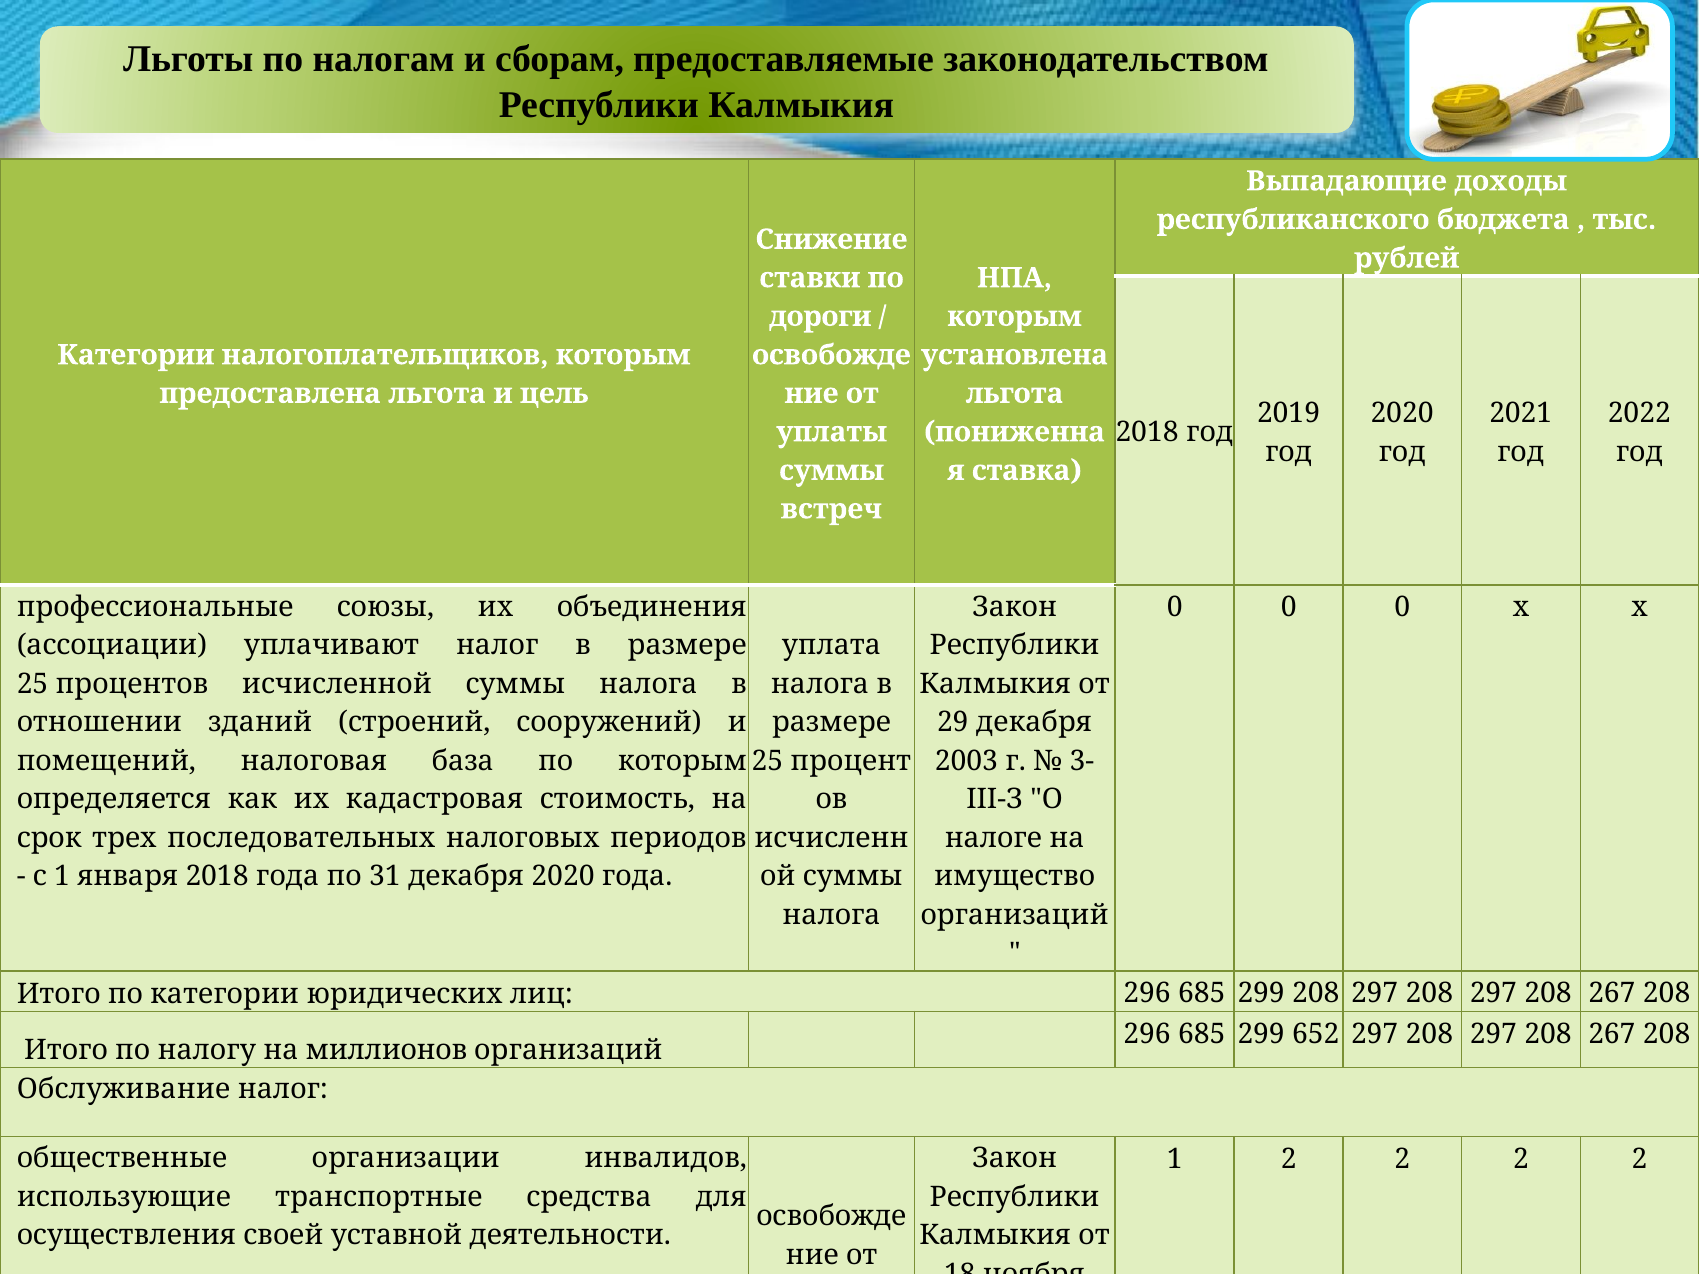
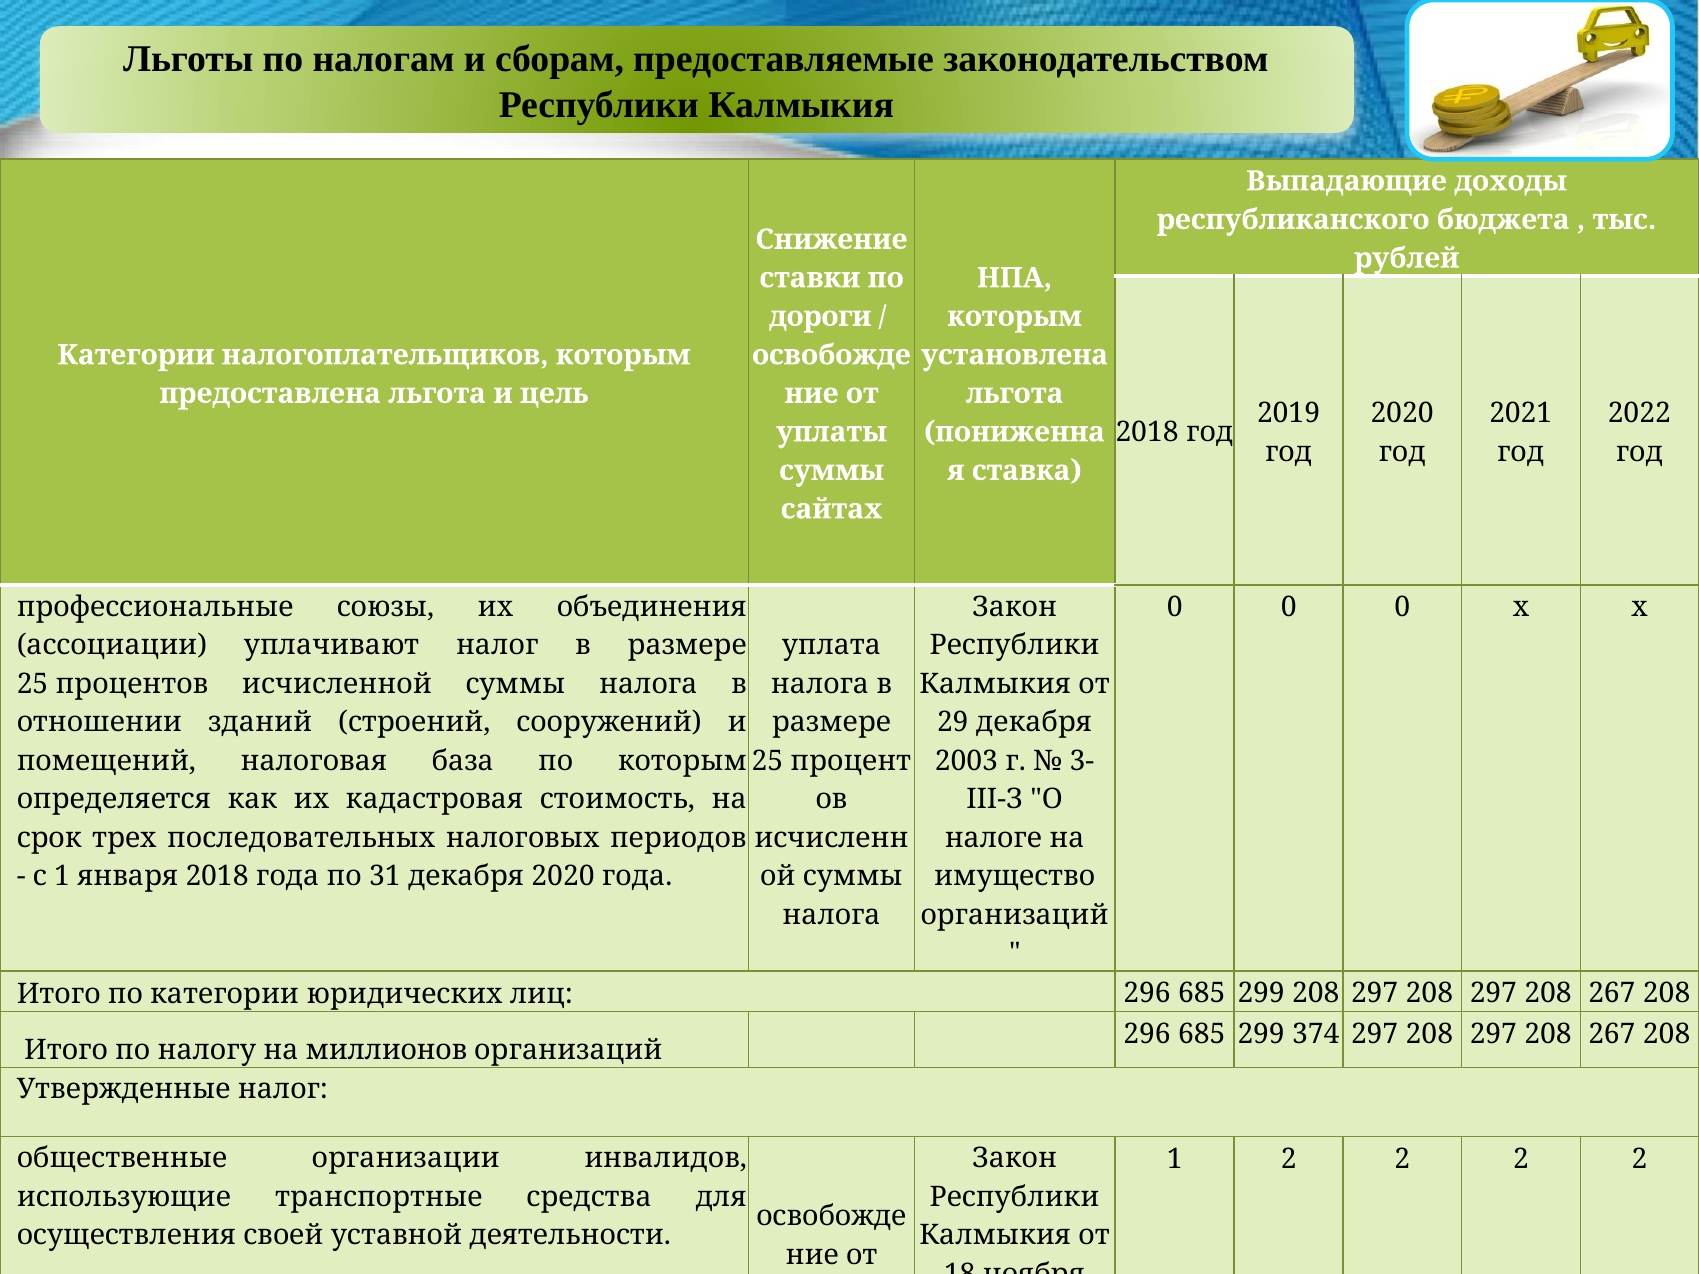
встреч: встреч -> сайтах
652: 652 -> 374
Обслуживание: Обслуживание -> Утвержденные
